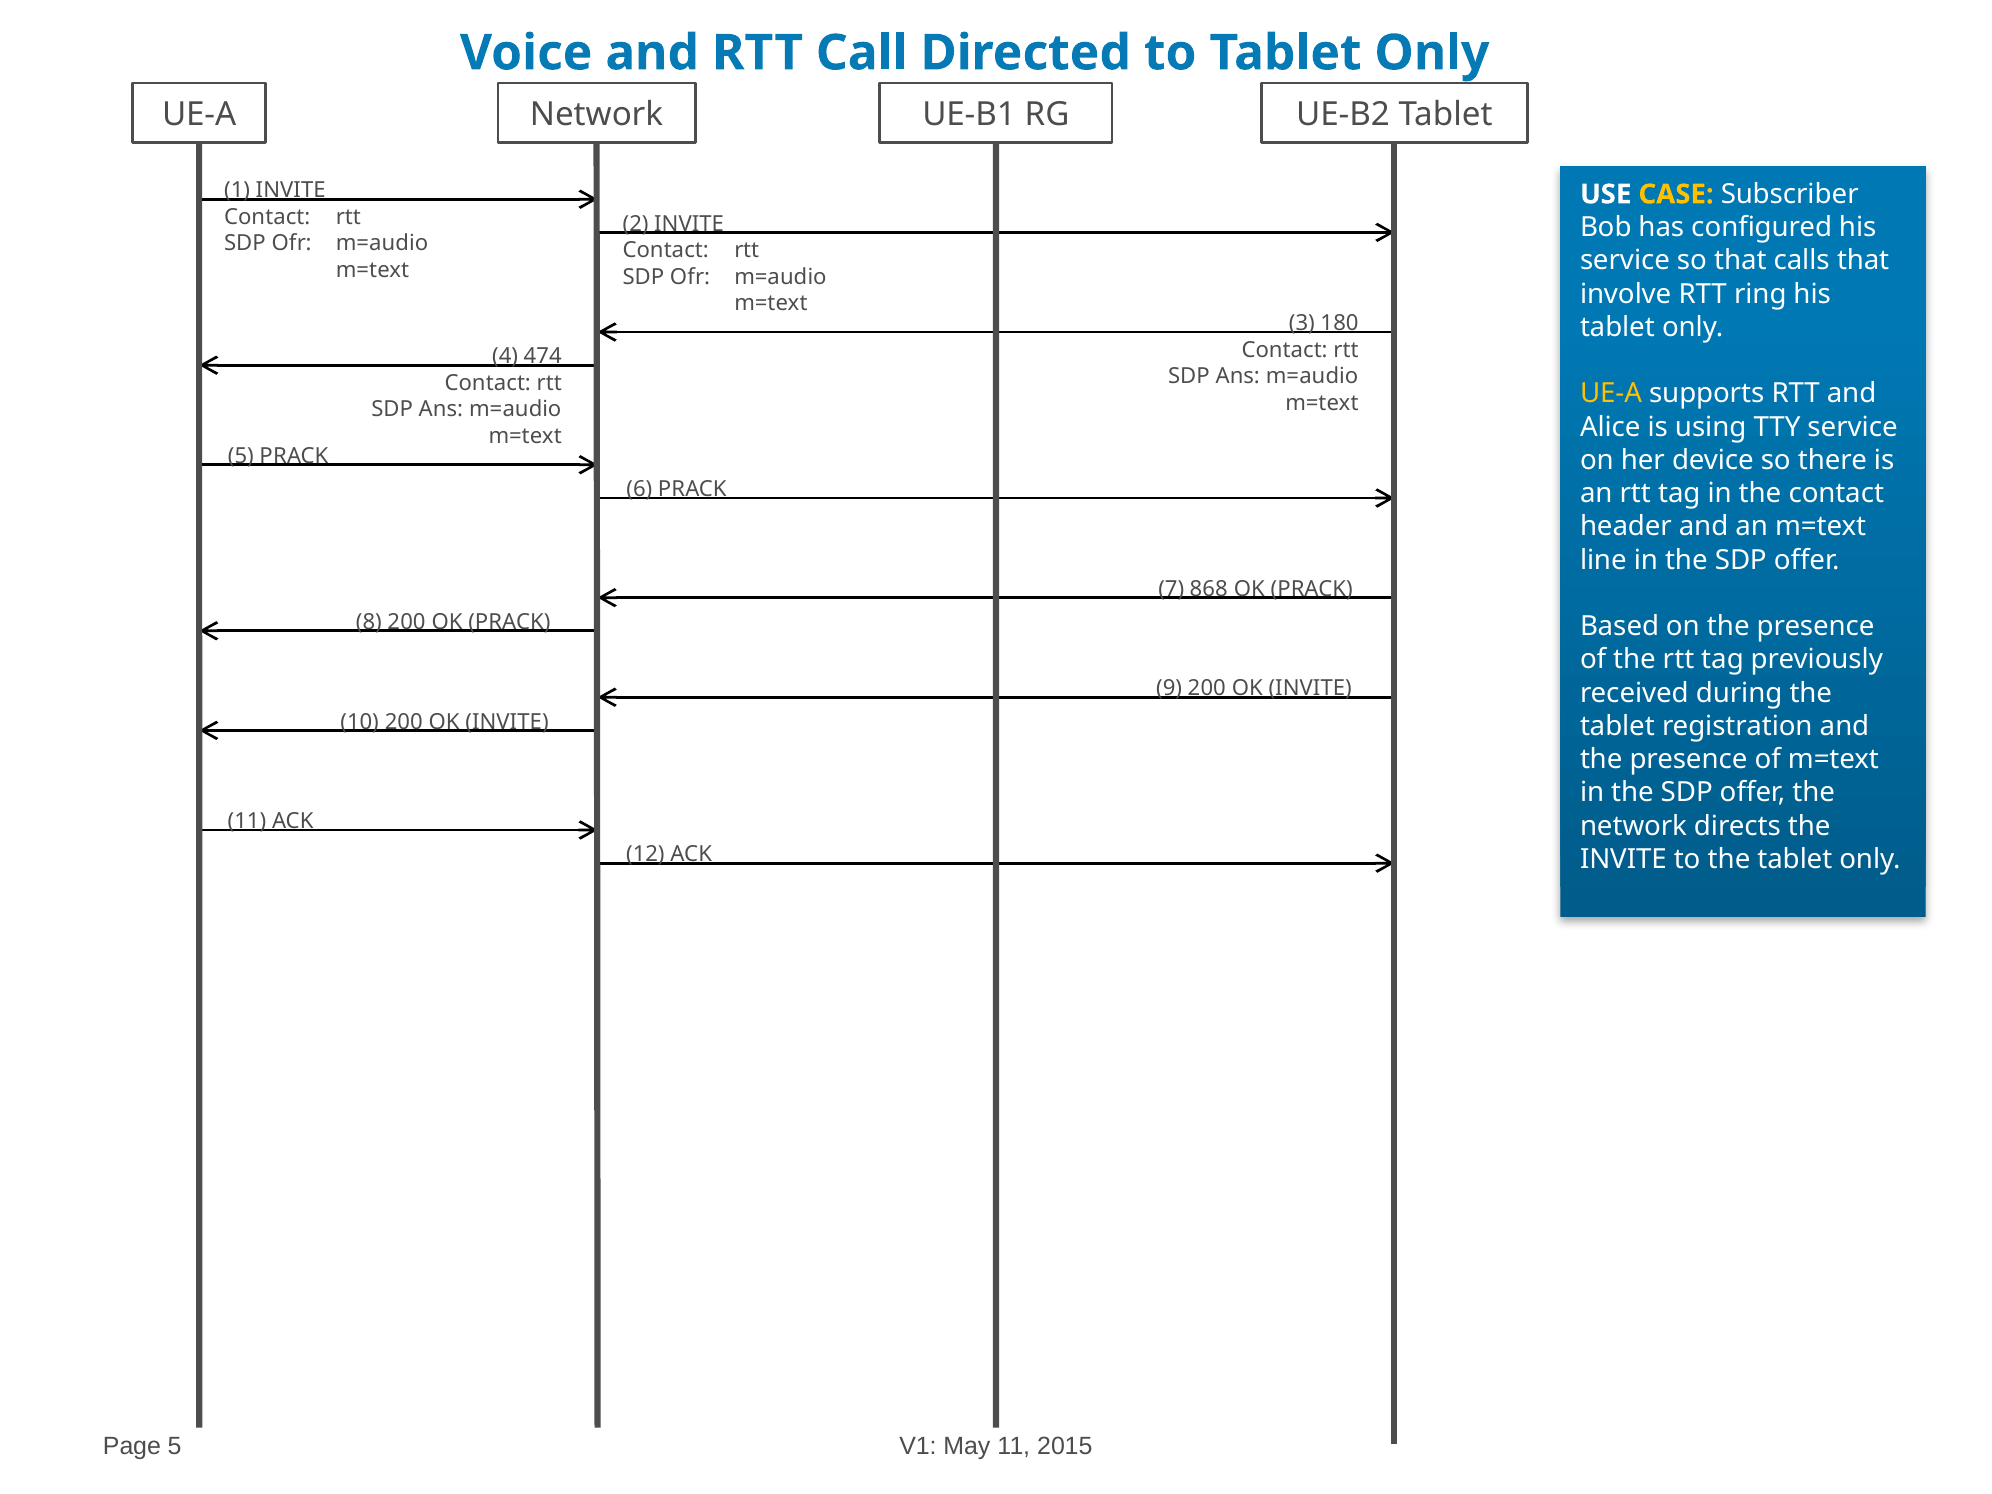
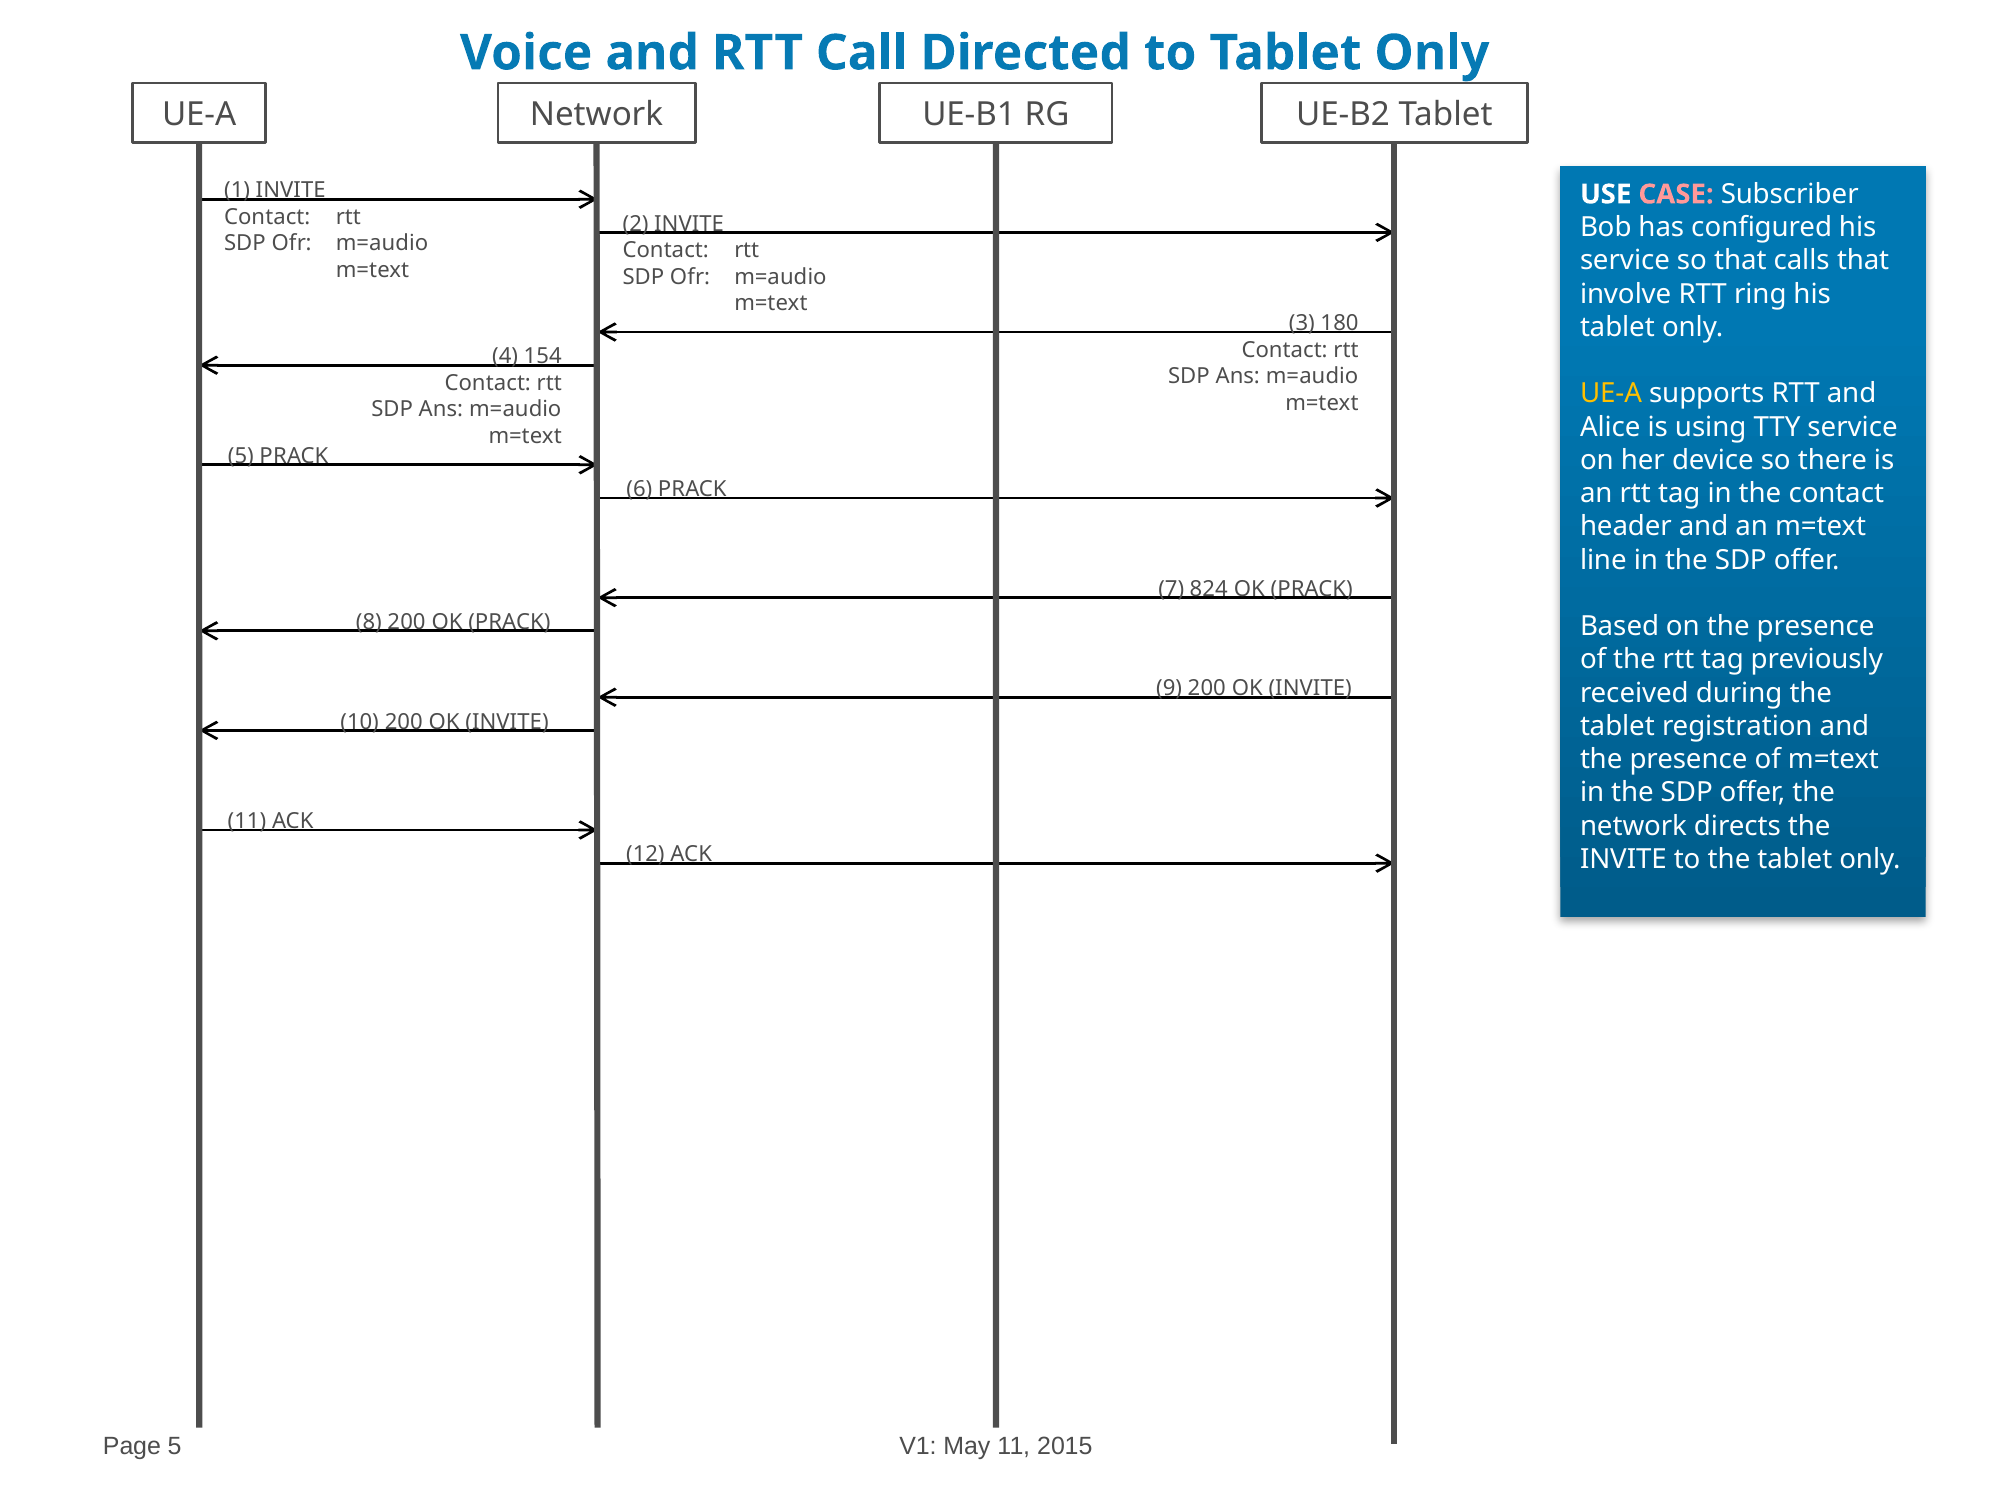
CASE colour: yellow -> pink
474: 474 -> 154
868: 868 -> 824
